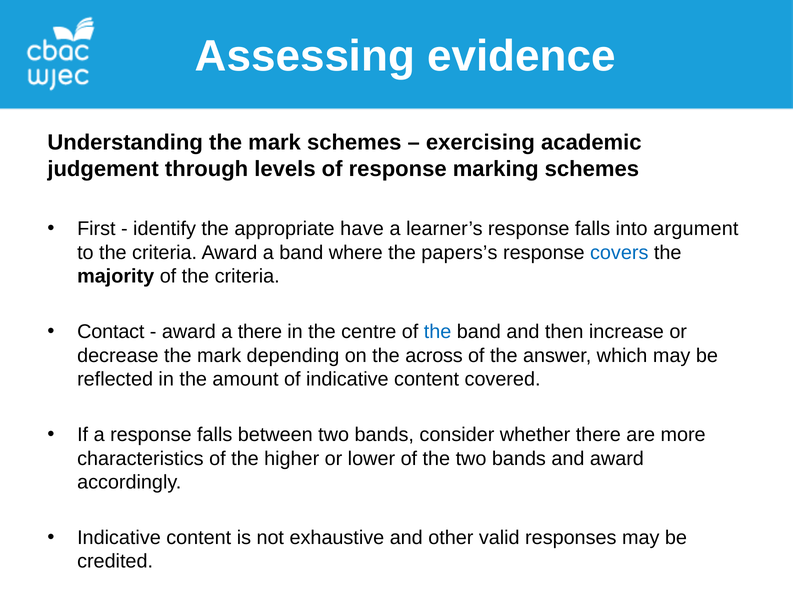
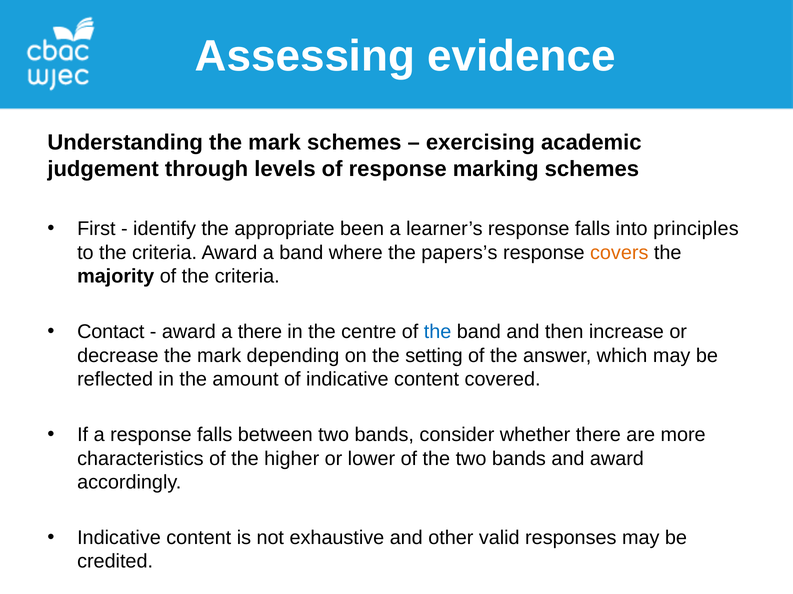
have: have -> been
argument: argument -> principles
covers colour: blue -> orange
across: across -> setting
